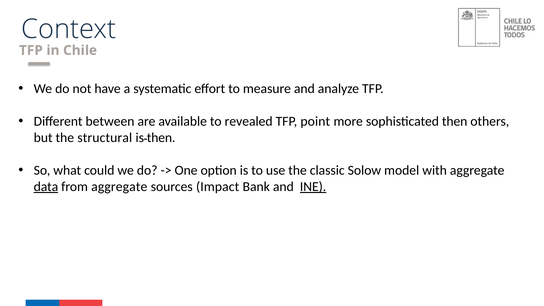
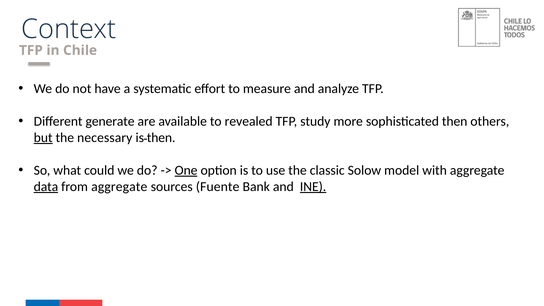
between: between -> generate
point: point -> study
but underline: none -> present
structural: structural -> necessary
One underline: none -> present
Impact: Impact -> Fuente
